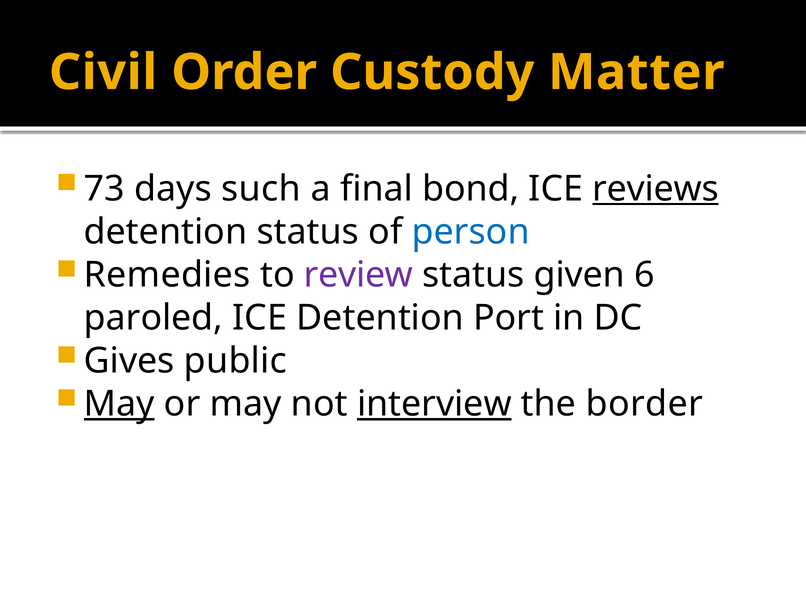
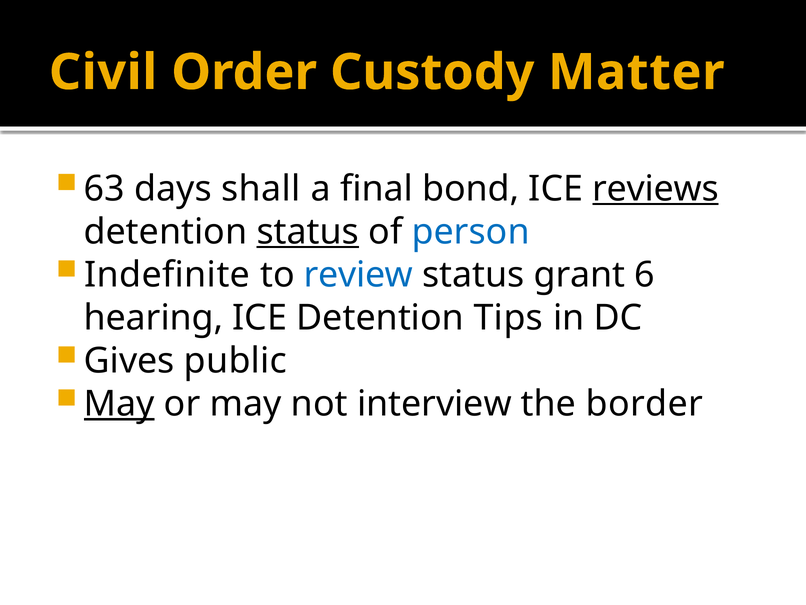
73: 73 -> 63
such: such -> shall
status at (308, 232) underline: none -> present
Remedies: Remedies -> Indefinite
review colour: purple -> blue
given: given -> grant
paroled: paroled -> hearing
Port: Port -> Tips
interview underline: present -> none
